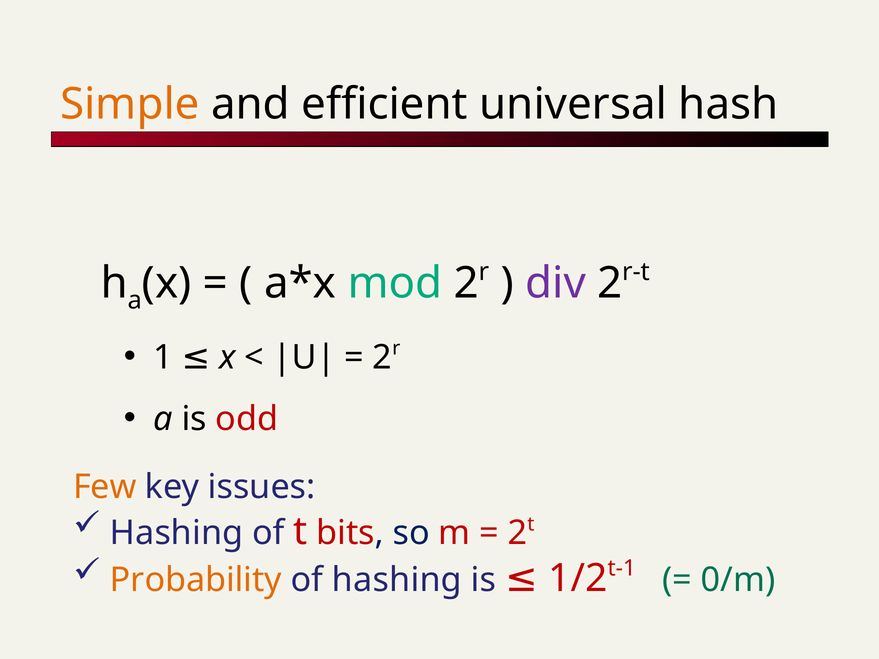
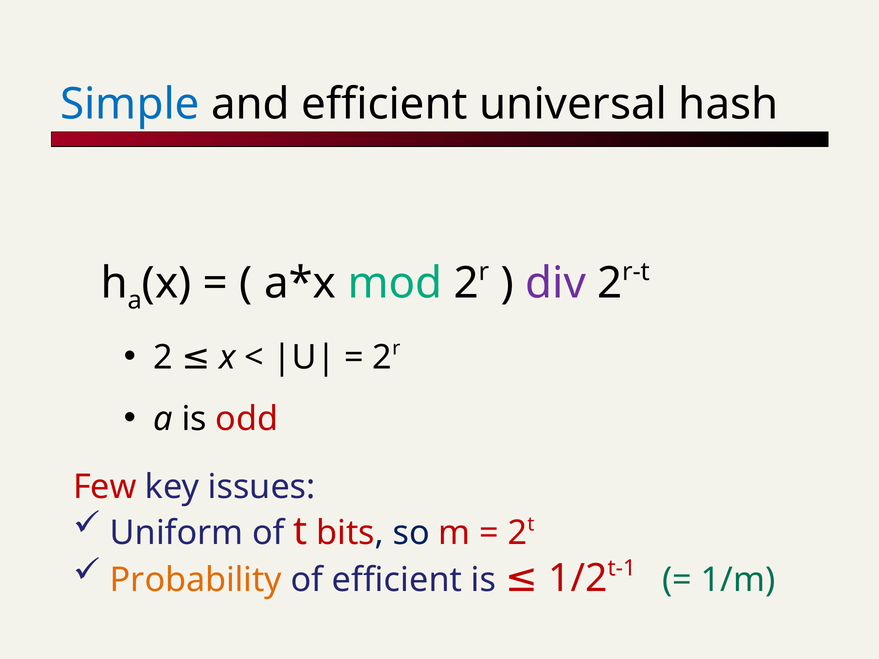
Simple colour: orange -> blue
1 at (163, 357): 1 -> 2
Few colour: orange -> red
Hashing at (177, 533): Hashing -> Uniform
of hashing: hashing -> efficient
0/m: 0/m -> 1/m
